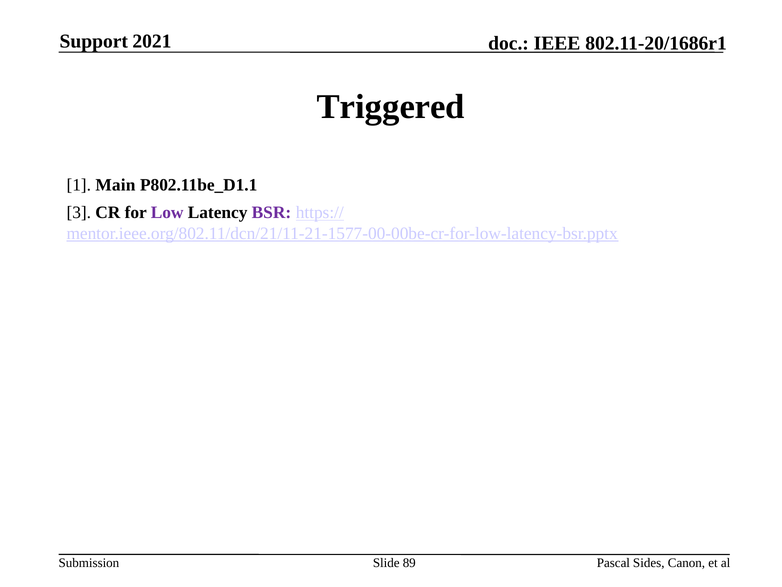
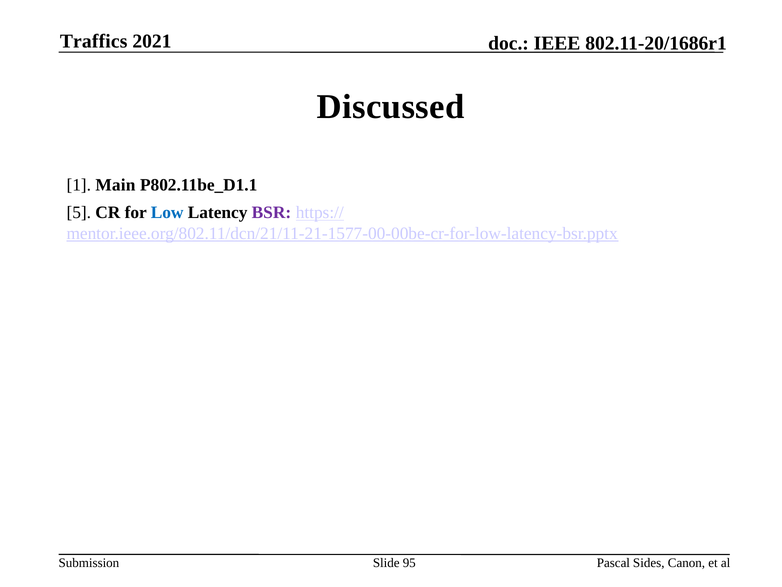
Support: Support -> Traffics
Triggered: Triggered -> Discussed
3: 3 -> 5
Low colour: purple -> blue
89: 89 -> 95
